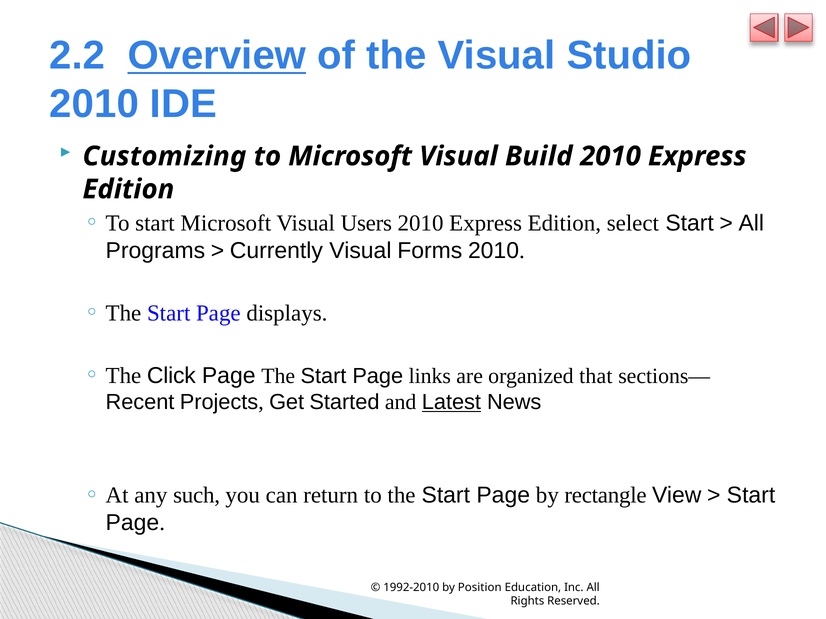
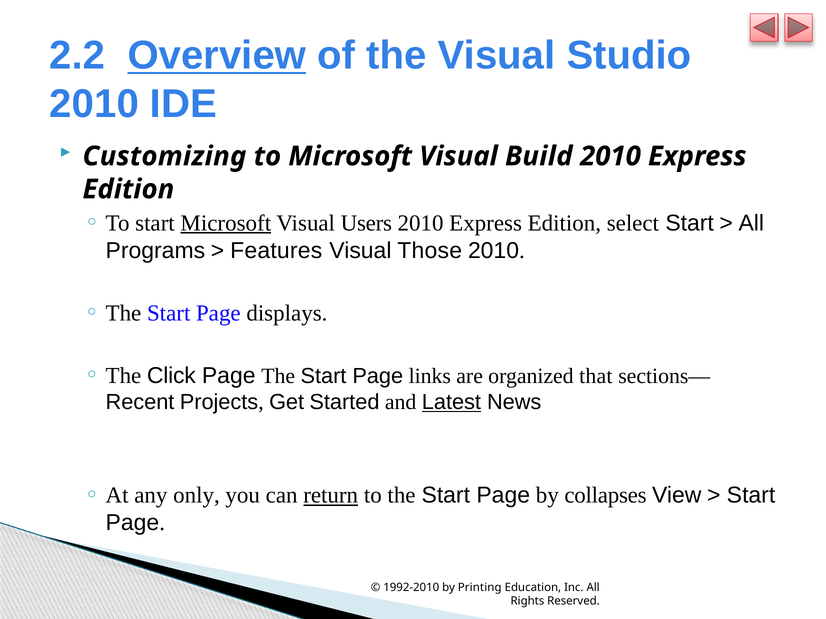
Microsoft at (226, 223) underline: none -> present
Currently: Currently -> Features
Forms: Forms -> Those
such: such -> only
return underline: none -> present
rectangle: rectangle -> collapses
Position: Position -> Printing
